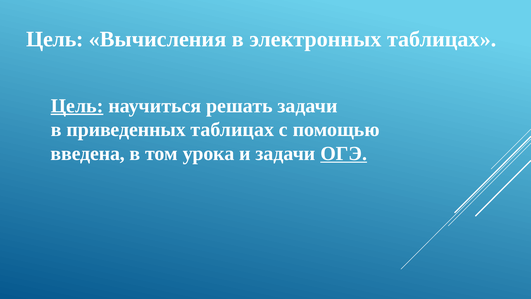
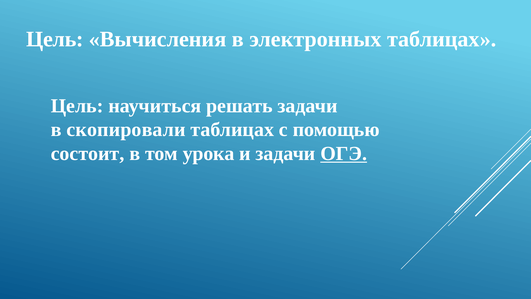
Цель at (77, 106) underline: present -> none
приведенных: приведенных -> скопировали
введена: введена -> состоит
